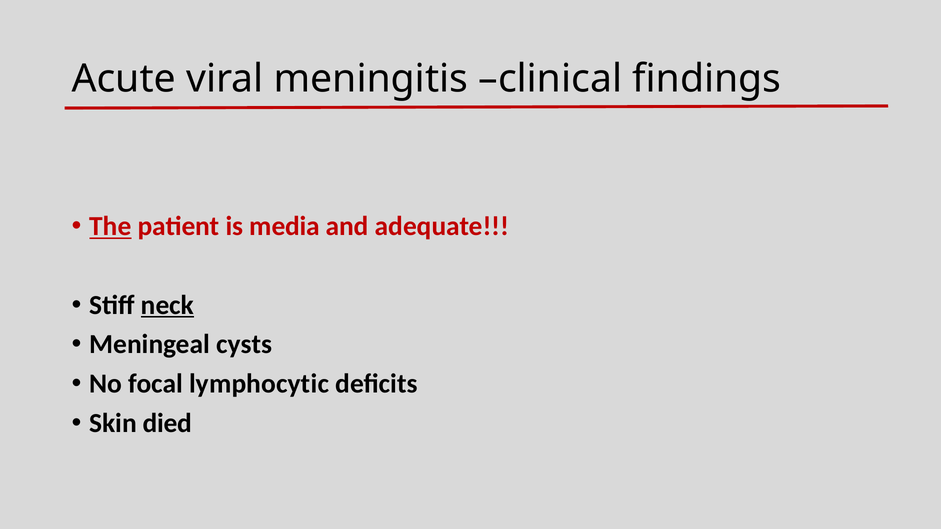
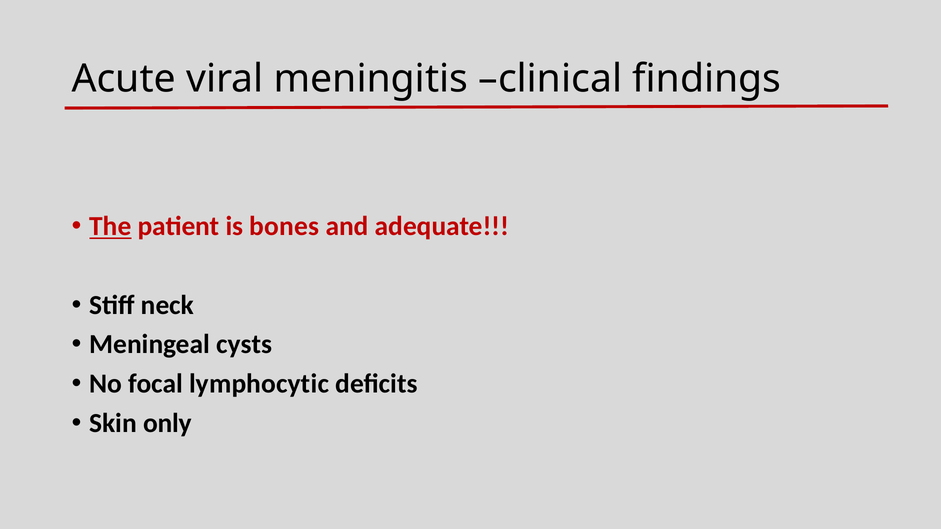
media: media -> bones
neck underline: present -> none
died: died -> only
